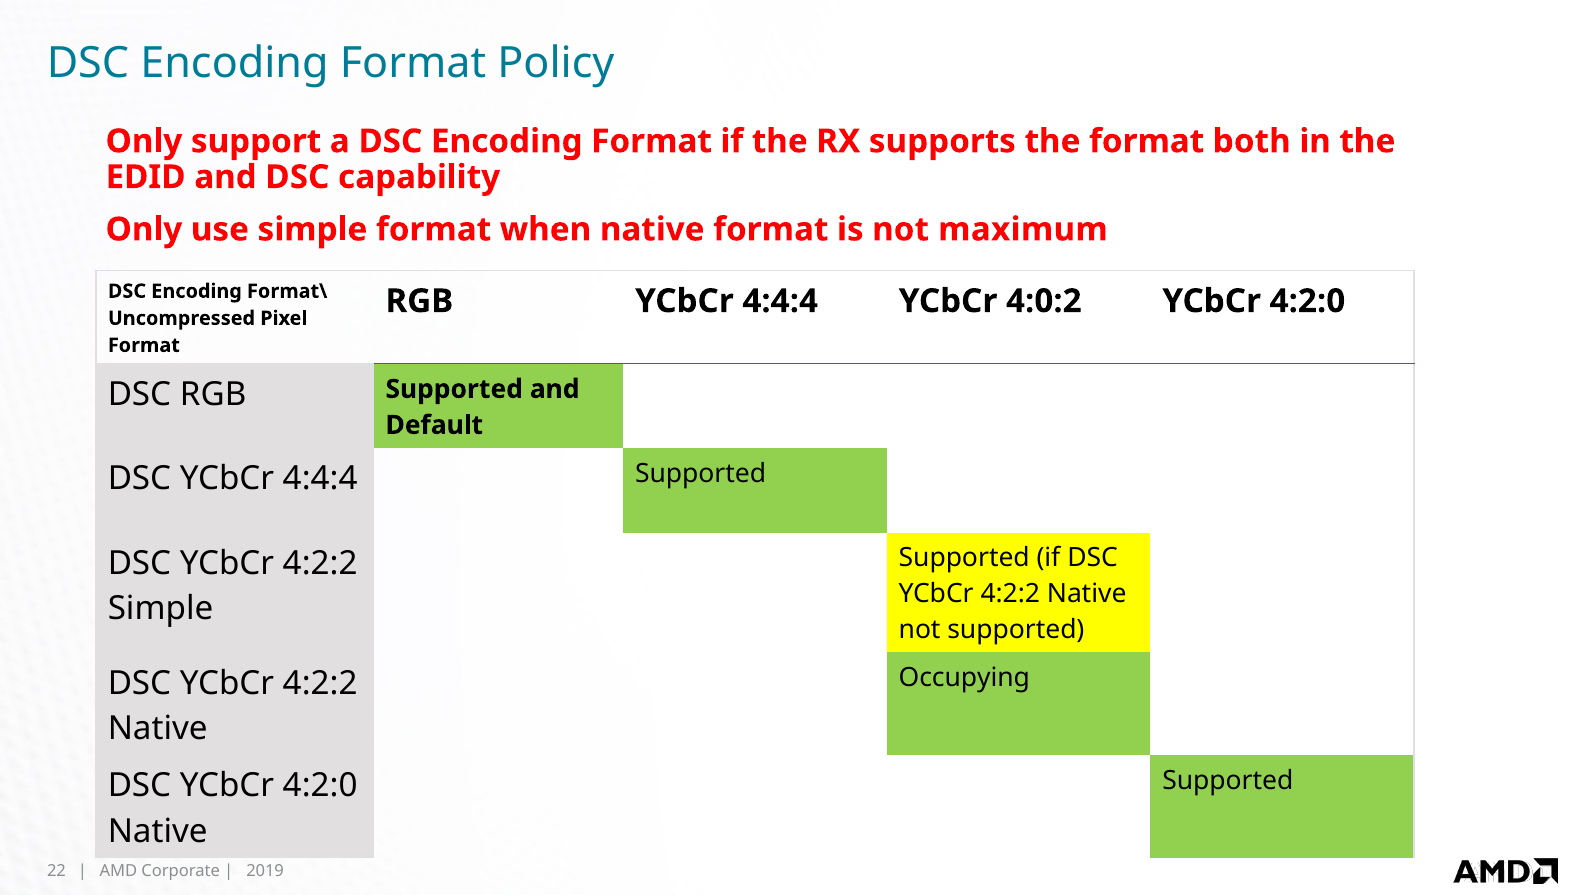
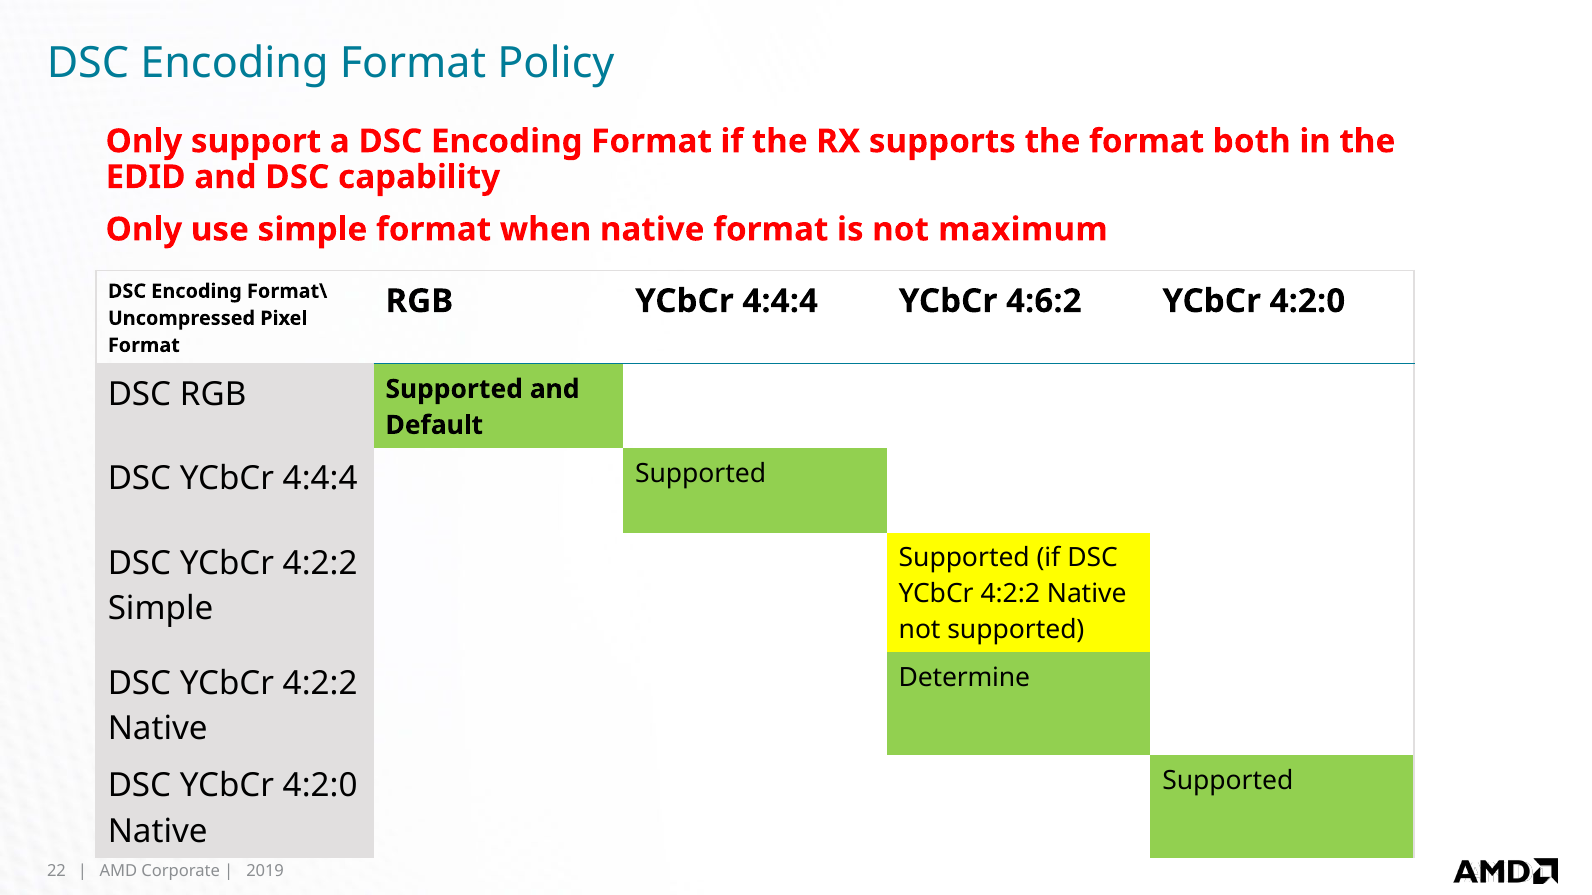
4:0:2: 4:0:2 -> 4:6:2
Occupying: Occupying -> Determine
